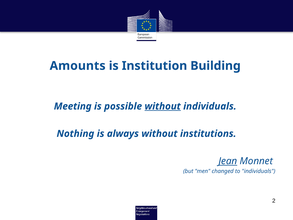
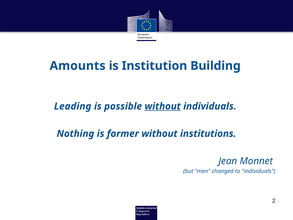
Meeting: Meeting -> Leading
always: always -> former
Jean underline: present -> none
